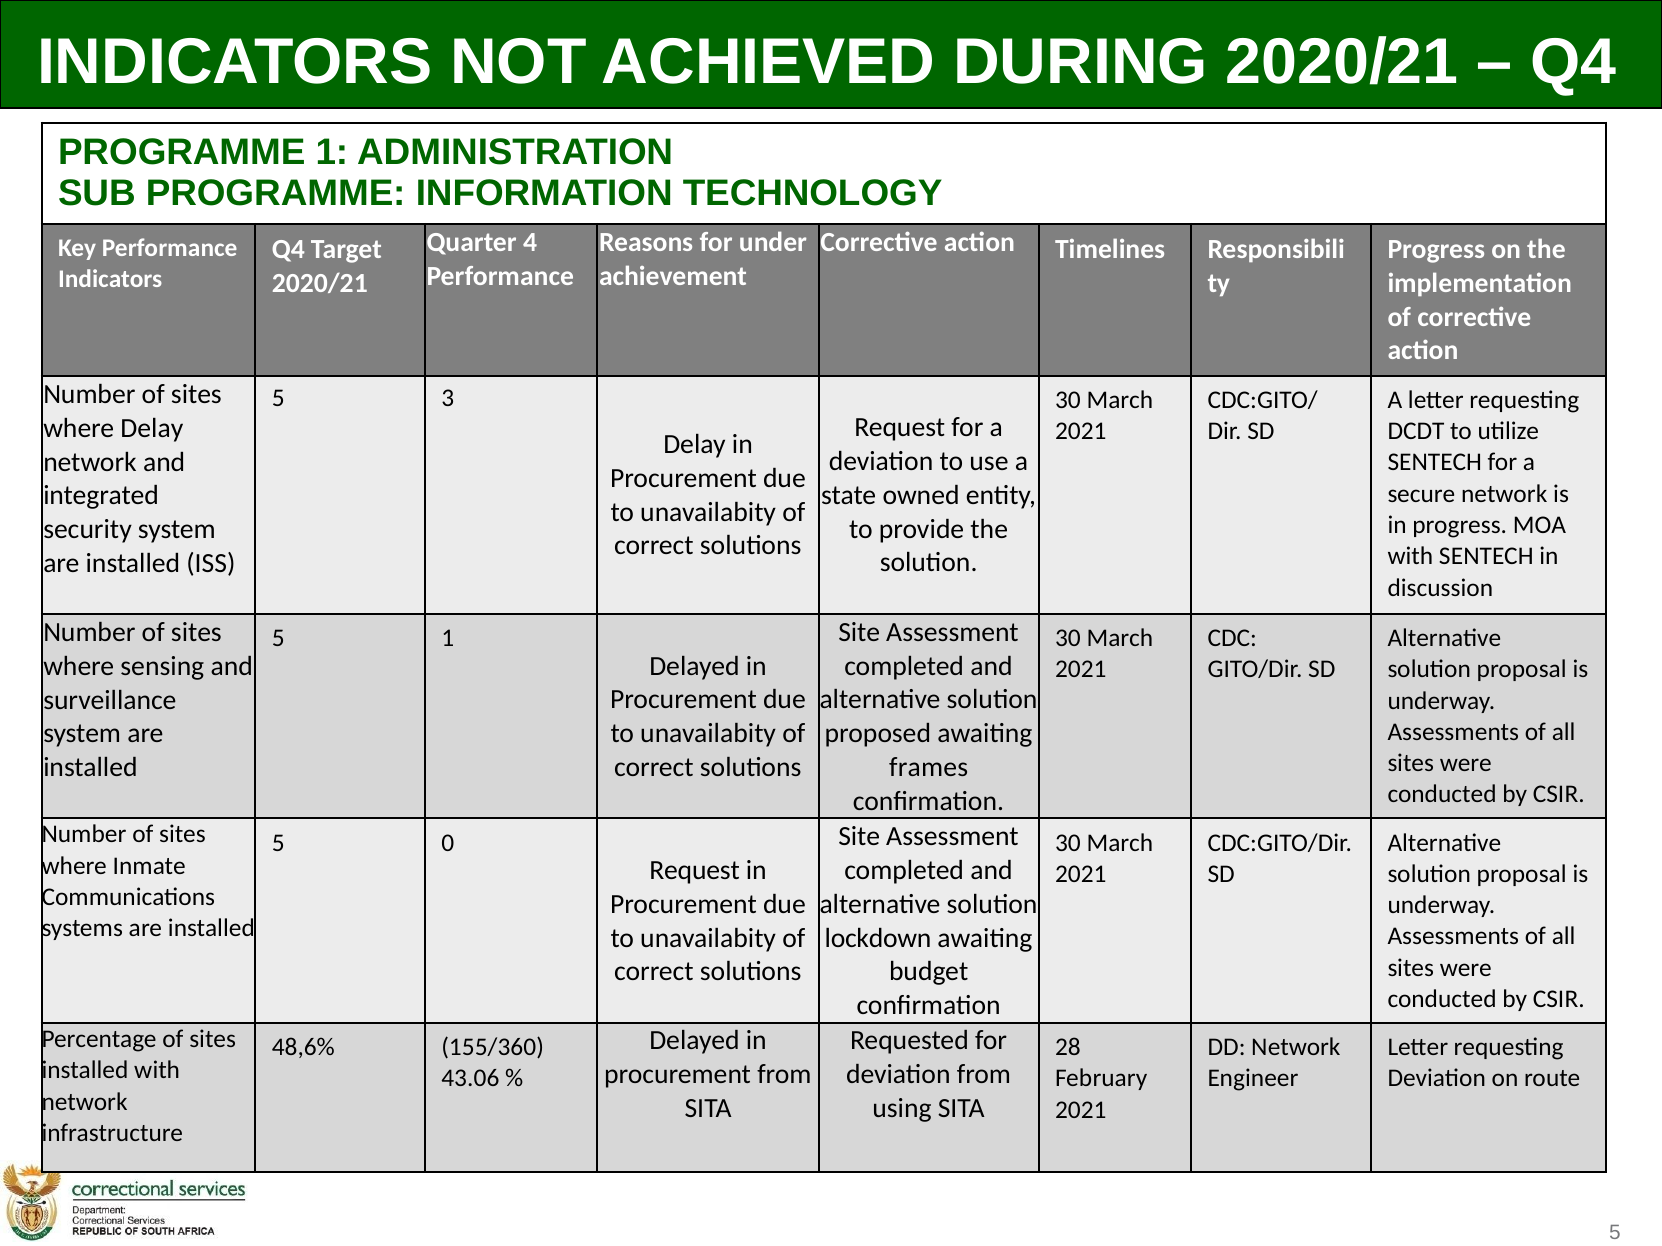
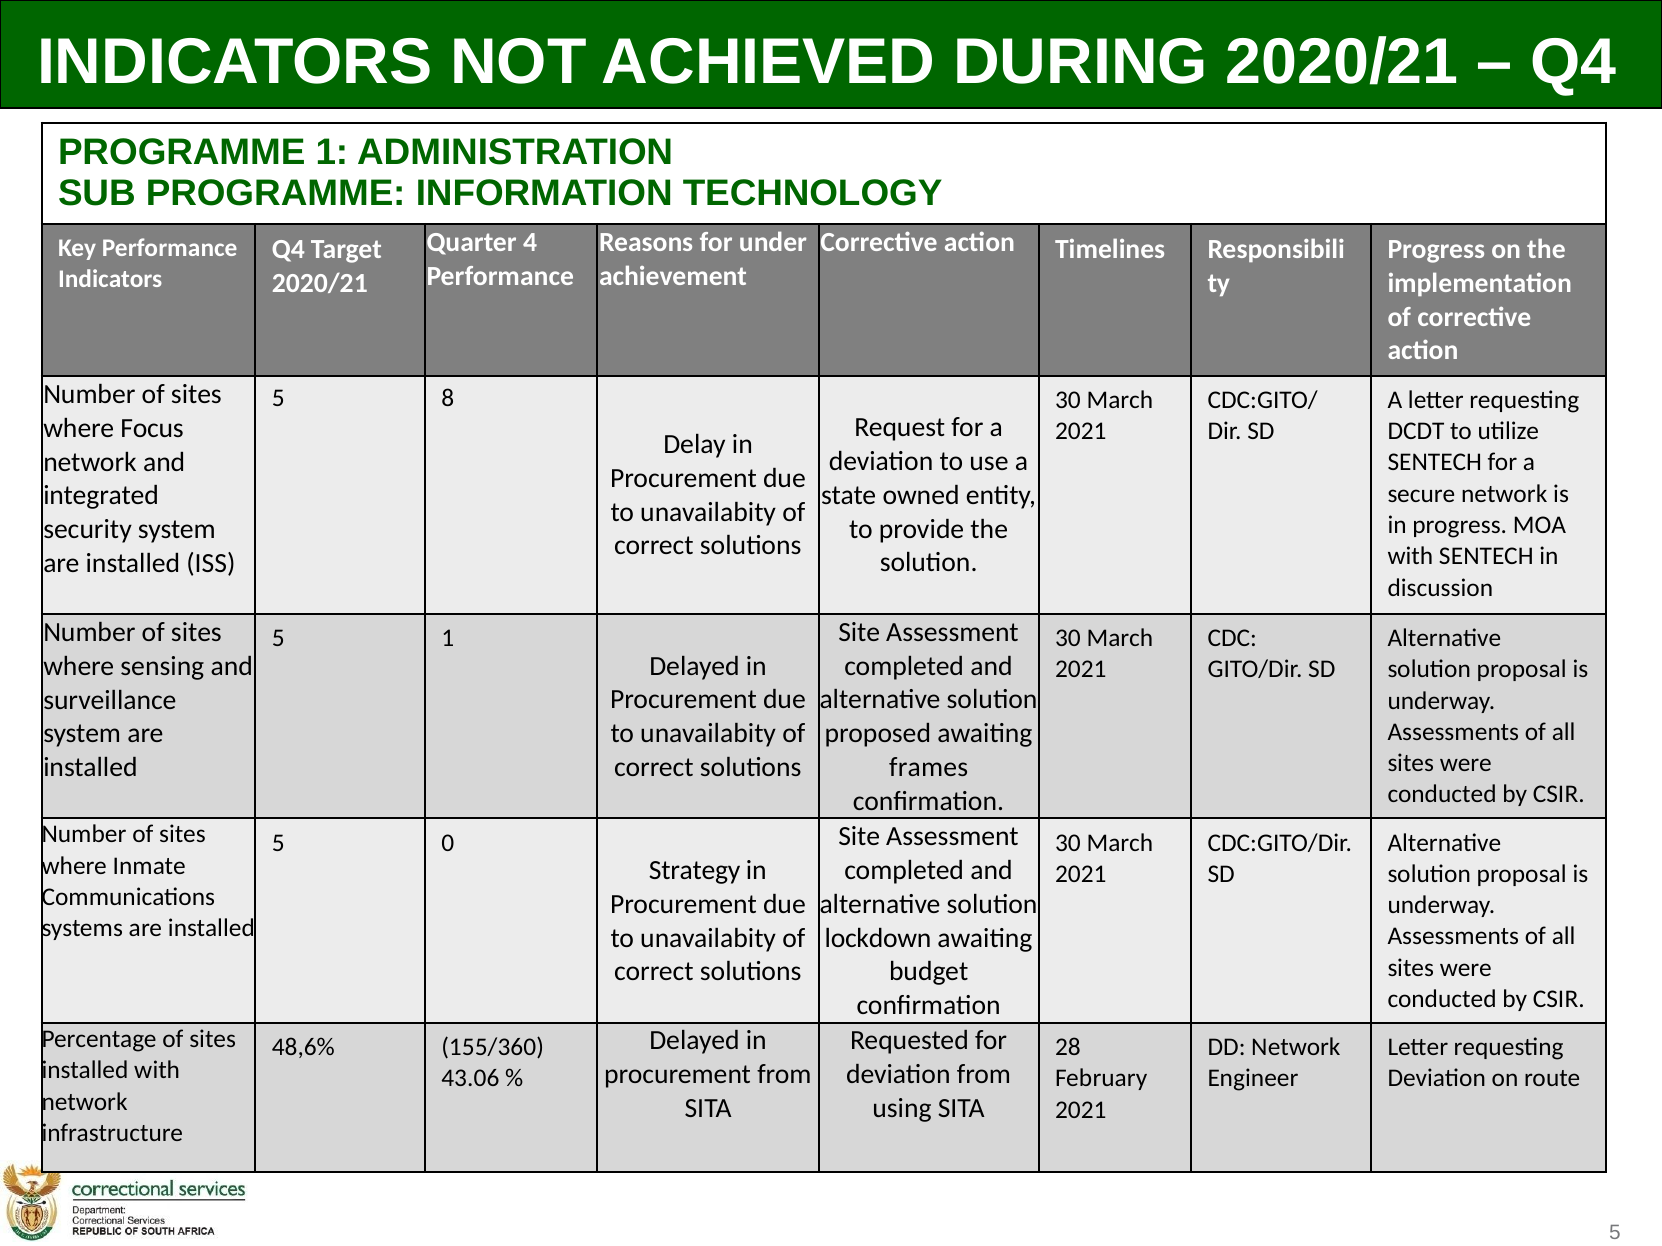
3: 3 -> 8
where Delay: Delay -> Focus
Request at (695, 871): Request -> Strategy
